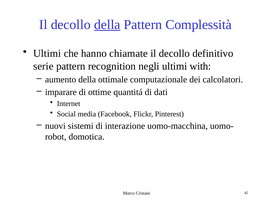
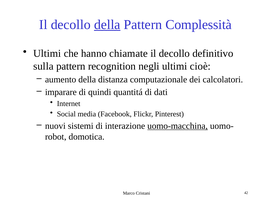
serie: serie -> sulla
with: with -> cioè
ottimale: ottimale -> distanza
ottime: ottime -> quindi
uomo-macchina underline: none -> present
